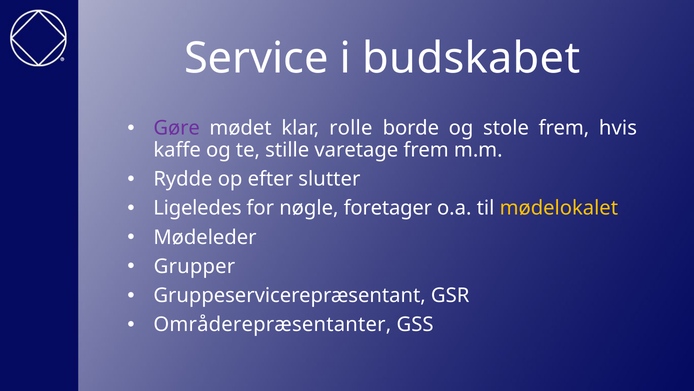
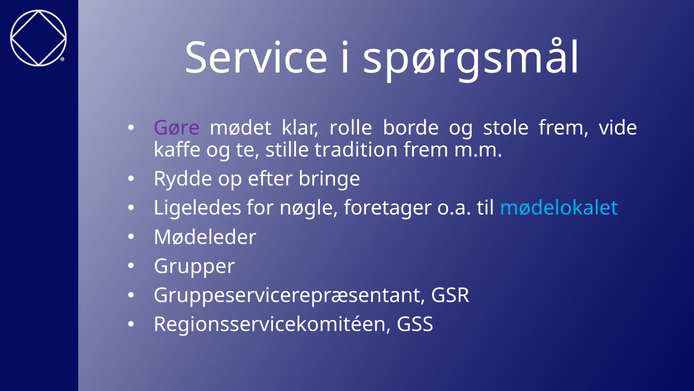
budskabet: budskabet -> spørgsmål
hvis: hvis -> vide
varetage: varetage -> tradition
slutter: slutter -> bringe
mødelokalet colour: yellow -> light blue
Områderepræsentanter: Områderepræsentanter -> Regionsservicekomitéen
